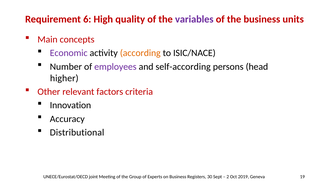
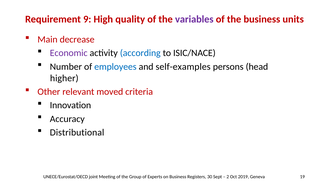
6: 6 -> 9
concepts: concepts -> decrease
according colour: orange -> blue
employees colour: purple -> blue
self-according: self-according -> self-examples
factors: factors -> moved
